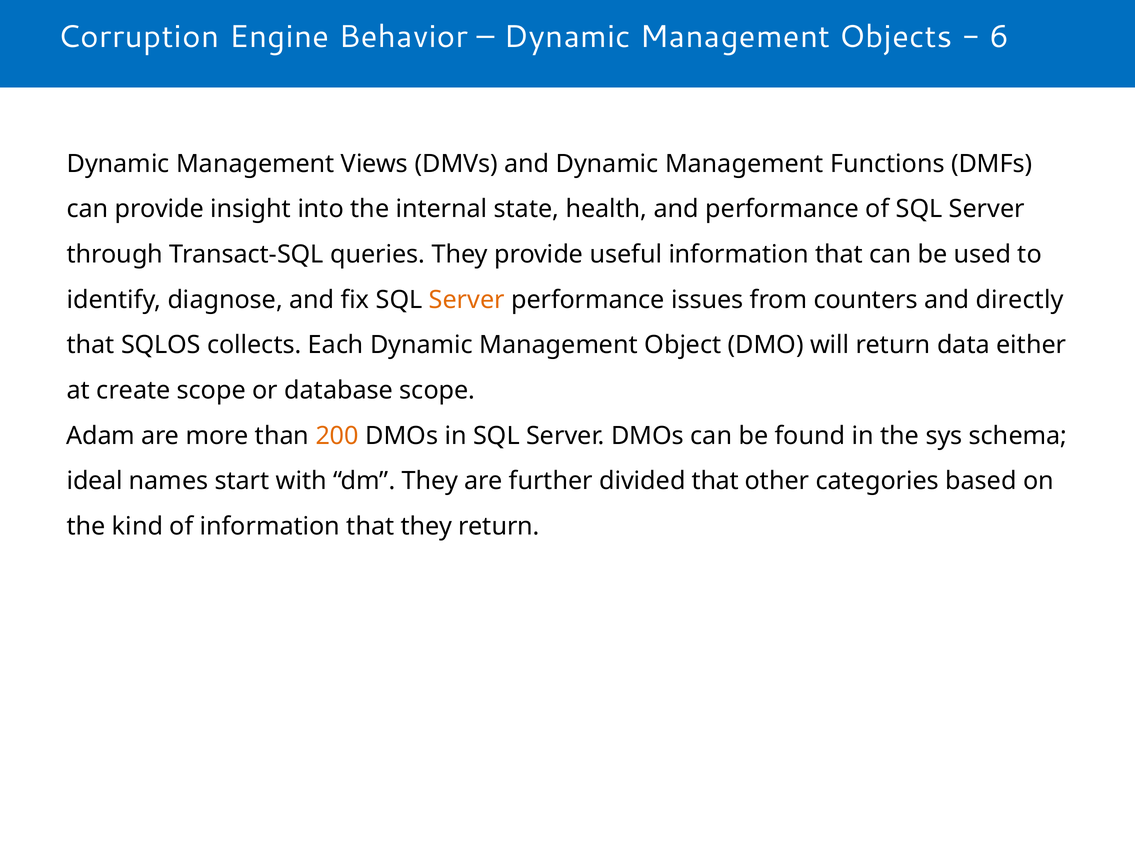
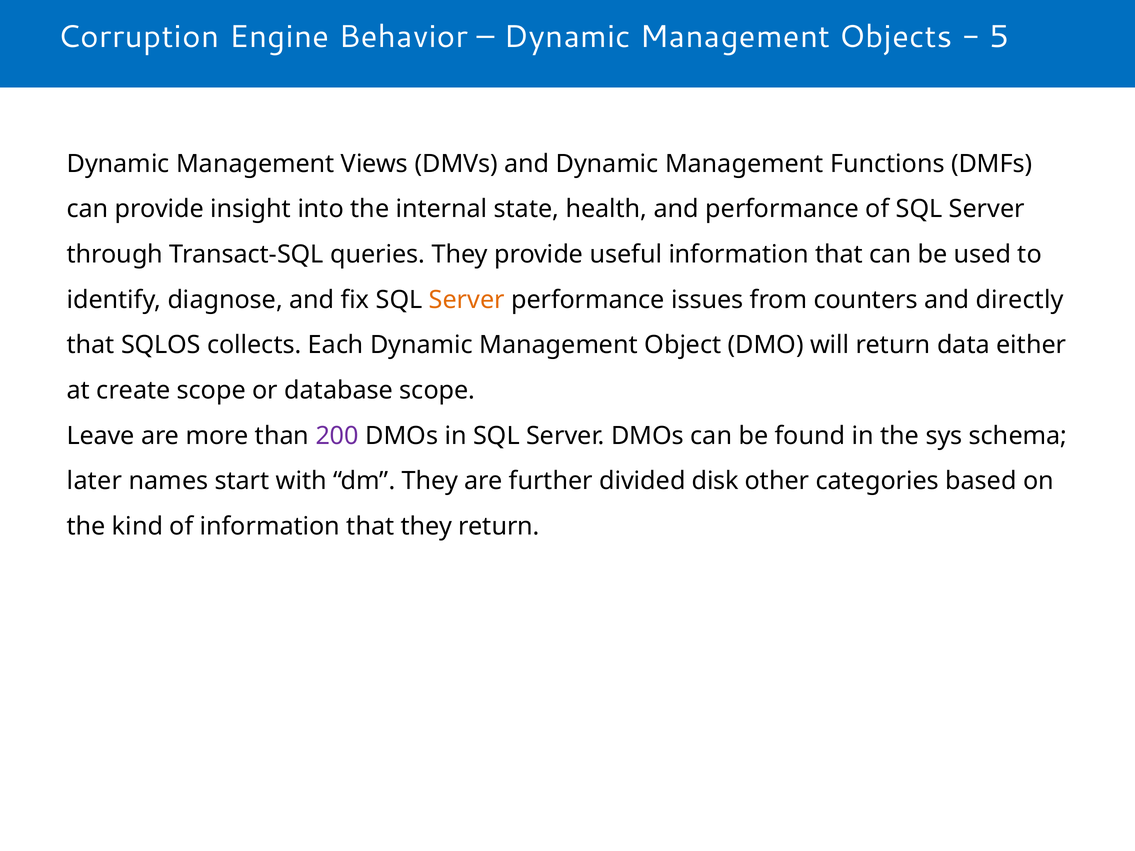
6: 6 -> 5
Adam: Adam -> Leave
200 colour: orange -> purple
ideal: ideal -> later
divided that: that -> disk
